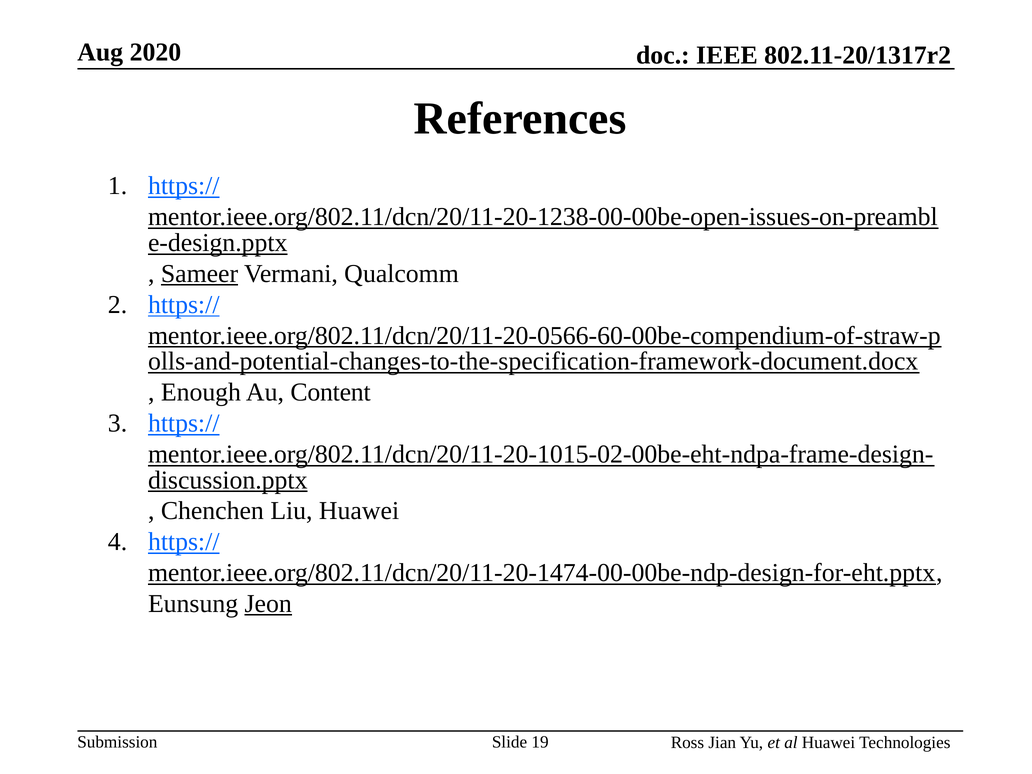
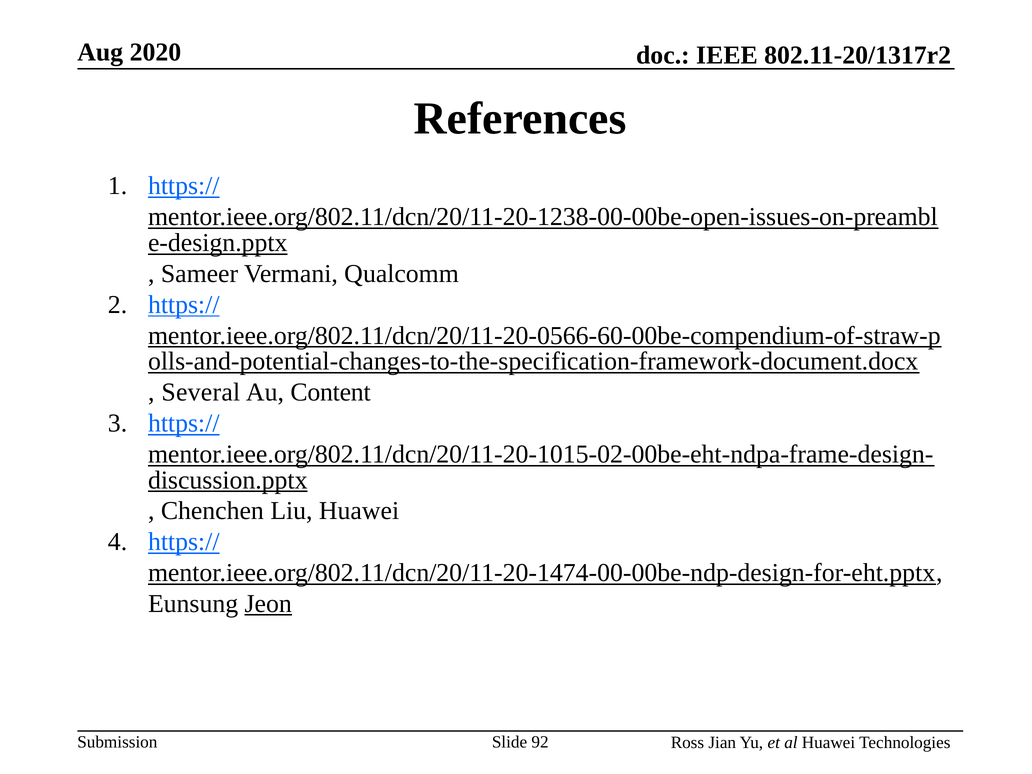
Sameer underline: present -> none
Enough: Enough -> Several
19: 19 -> 92
